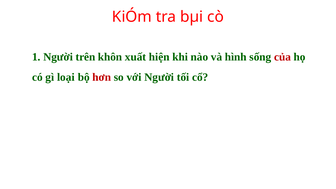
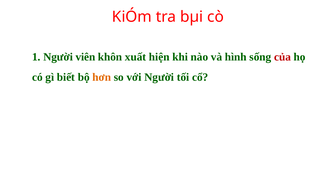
trên: trên -> viên
loại: loại -> biết
hơn colour: red -> orange
